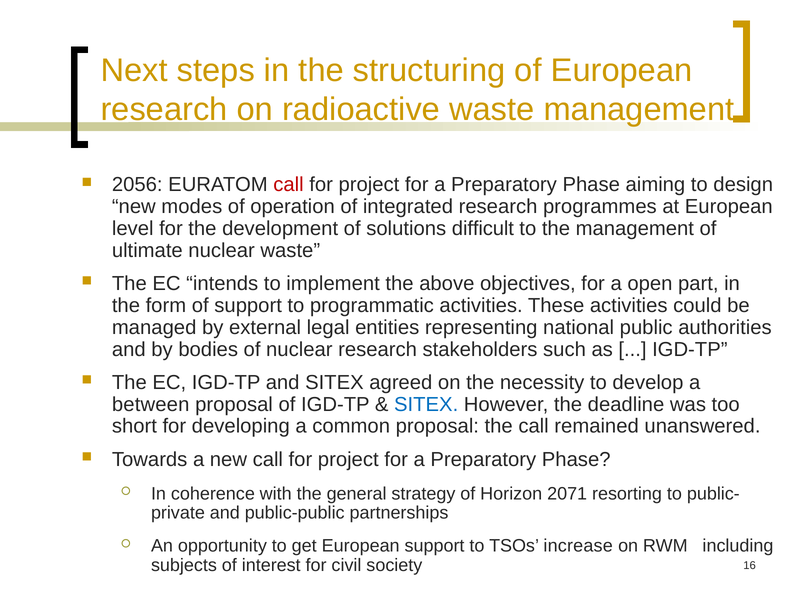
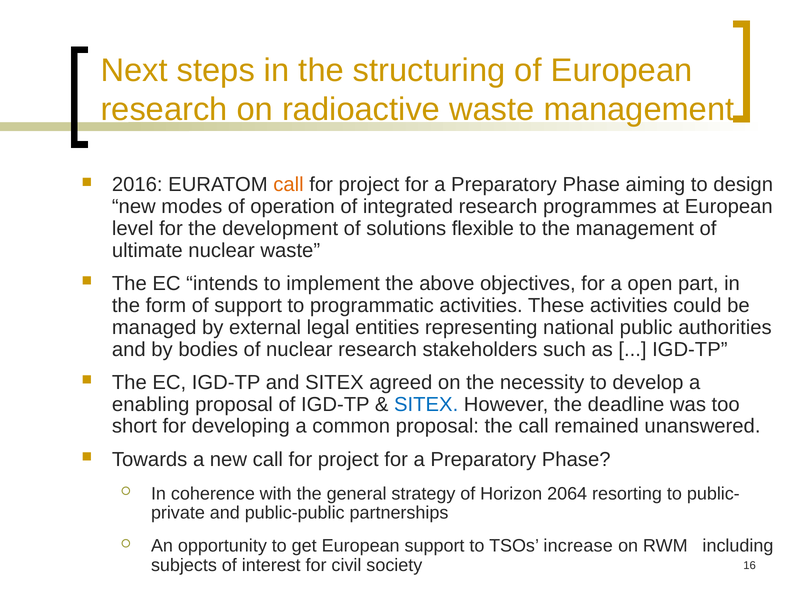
2056: 2056 -> 2016
call at (288, 185) colour: red -> orange
difficult: difficult -> flexible
between: between -> enabling
2071: 2071 -> 2064
